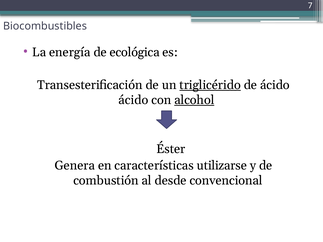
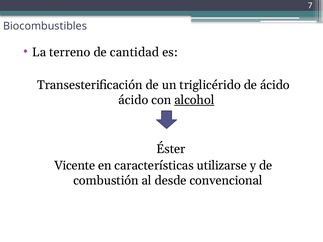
energía: energía -> terreno
ecológica: ecológica -> cantidad
triglicérido underline: present -> none
Genera: Genera -> Vicente
